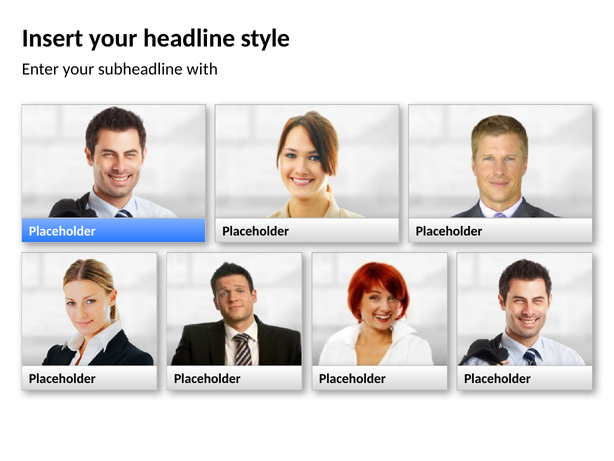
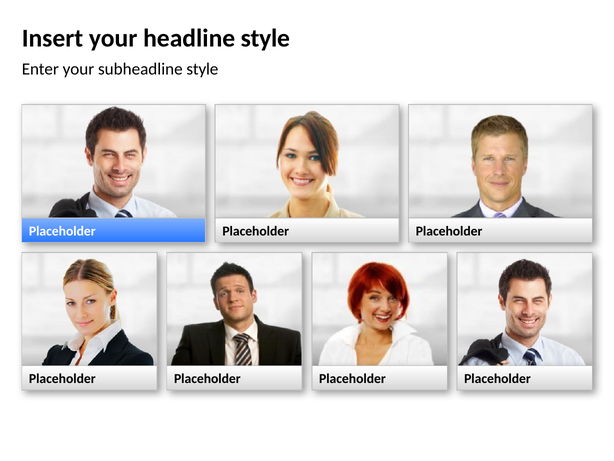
subheadline with: with -> style
